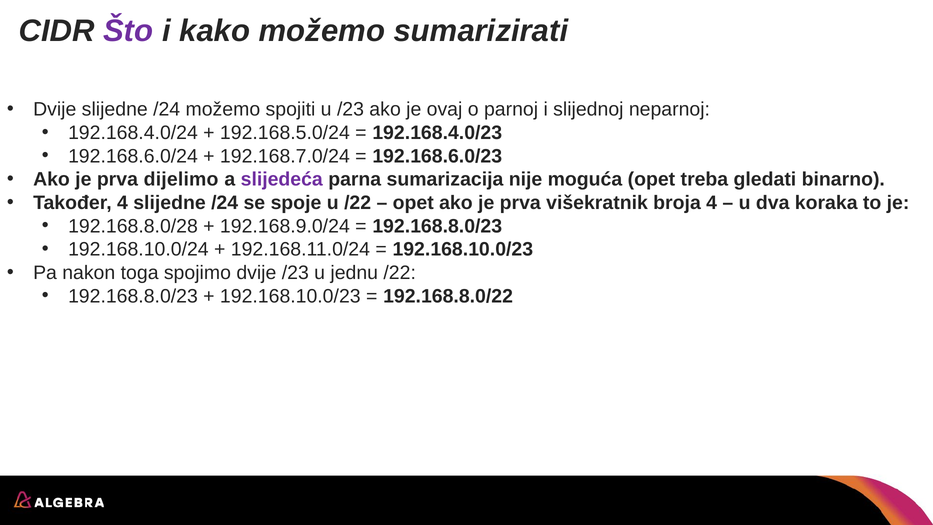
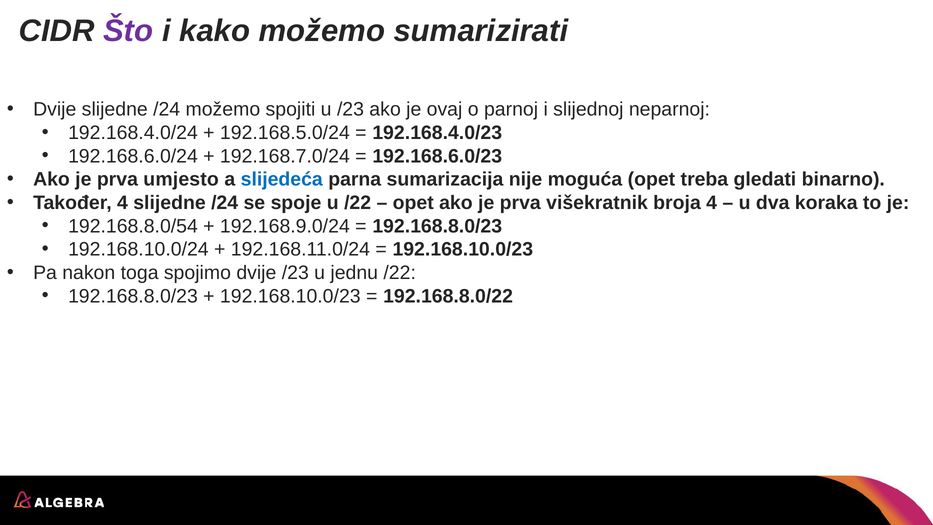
dijelimo: dijelimo -> umjesto
slijedeća colour: purple -> blue
192.168.8.0/28: 192.168.8.0/28 -> 192.168.8.0/54
